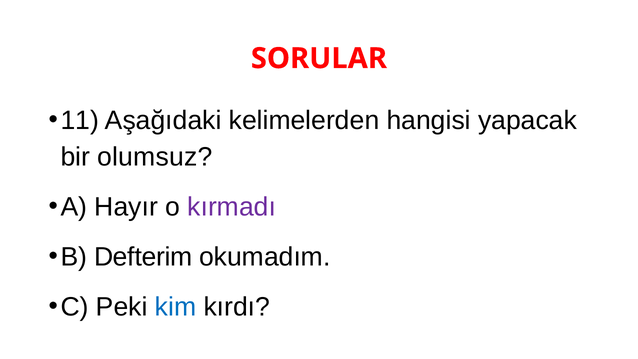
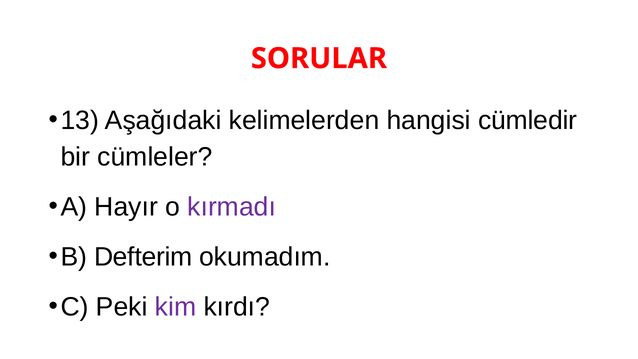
11: 11 -> 13
yapacak: yapacak -> cümledir
olumsuz: olumsuz -> cümleler
kim colour: blue -> purple
